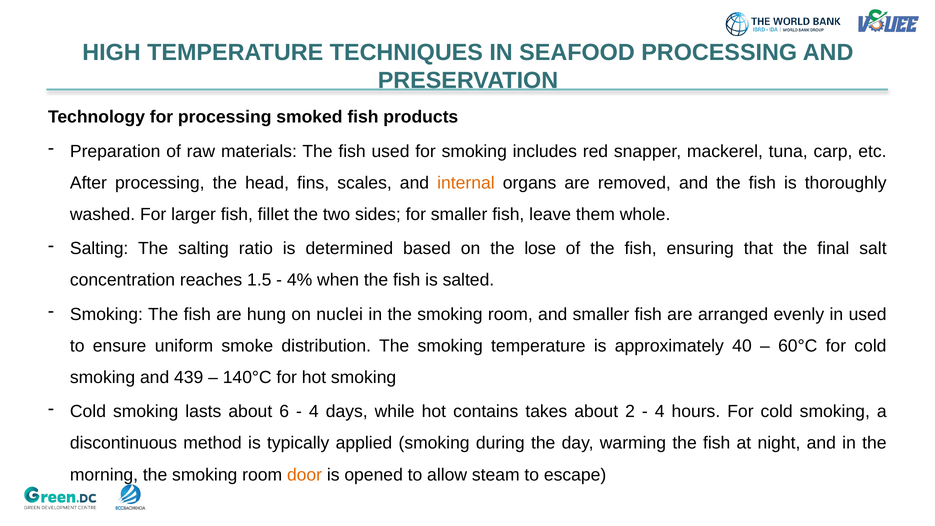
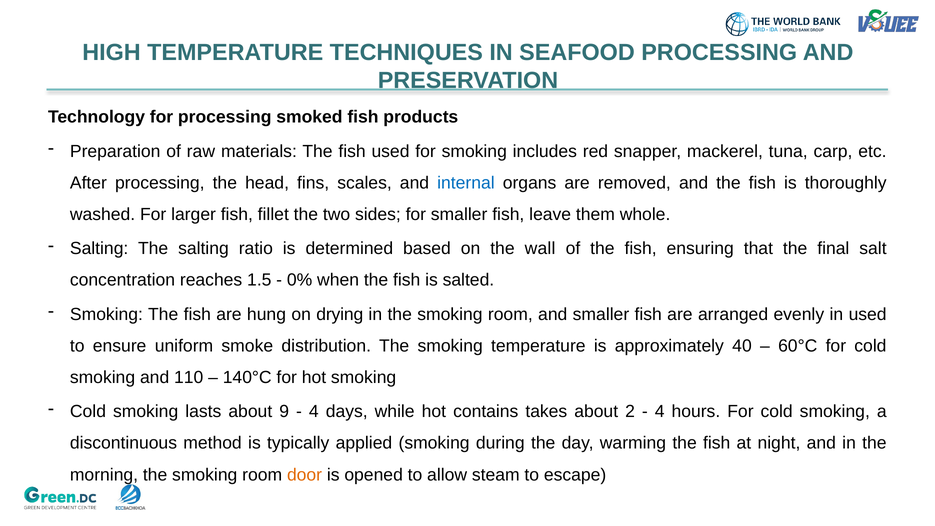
internal colour: orange -> blue
lose: lose -> wall
4%: 4% -> 0%
nuclei: nuclei -> drying
439: 439 -> 110
6: 6 -> 9
